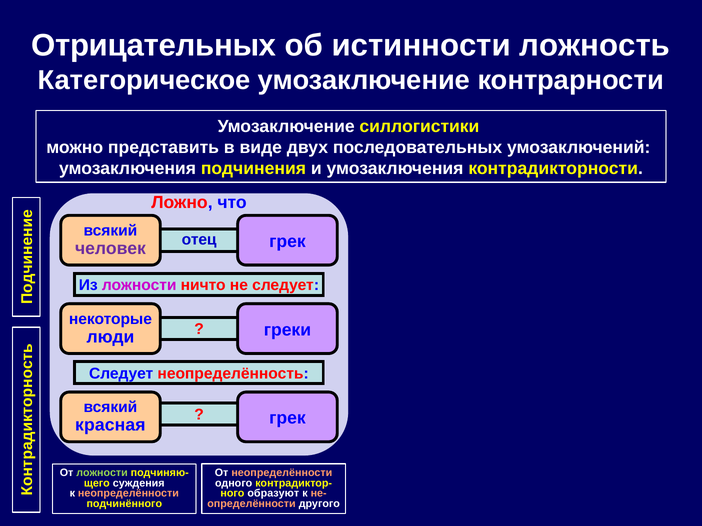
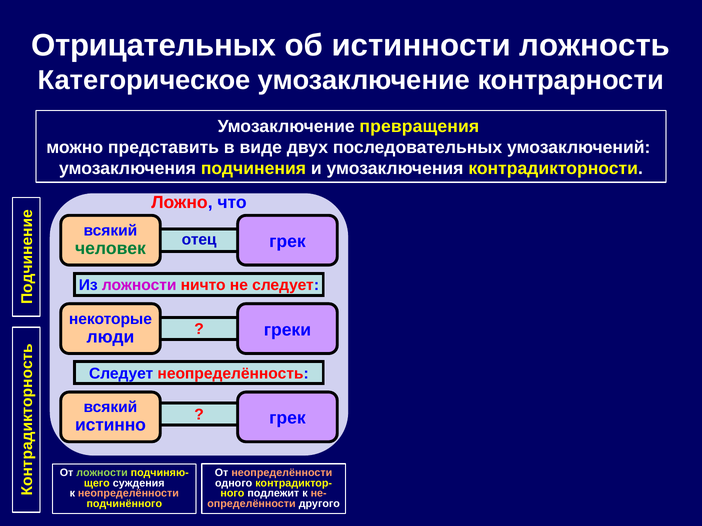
силлогистики: силлогистики -> превращения
человек colour: purple -> green
красная: красная -> истинно
образуют: образуют -> подлежит
